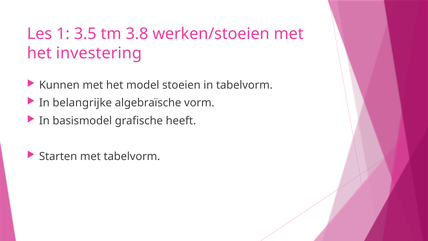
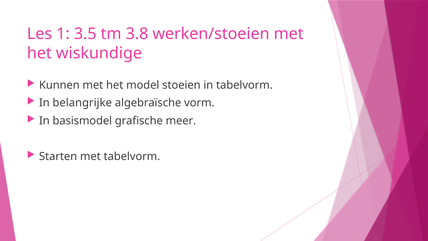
investering: investering -> wiskundige
heeft: heeft -> meer
